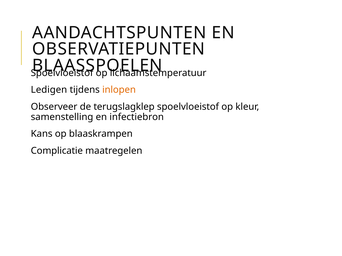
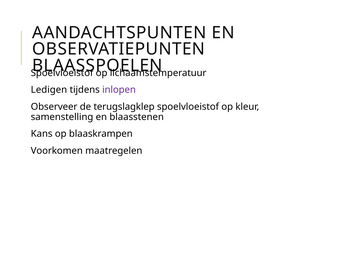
inlopen colour: orange -> purple
infectiebron: infectiebron -> blaasstenen
Complicatie: Complicatie -> Voorkomen
